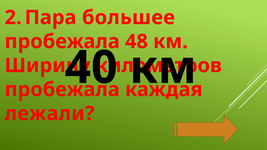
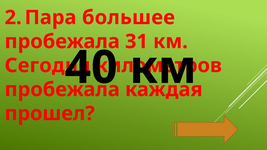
48: 48 -> 31
Ширину: Ширину -> Сегодня
лежали: лежали -> прошел
